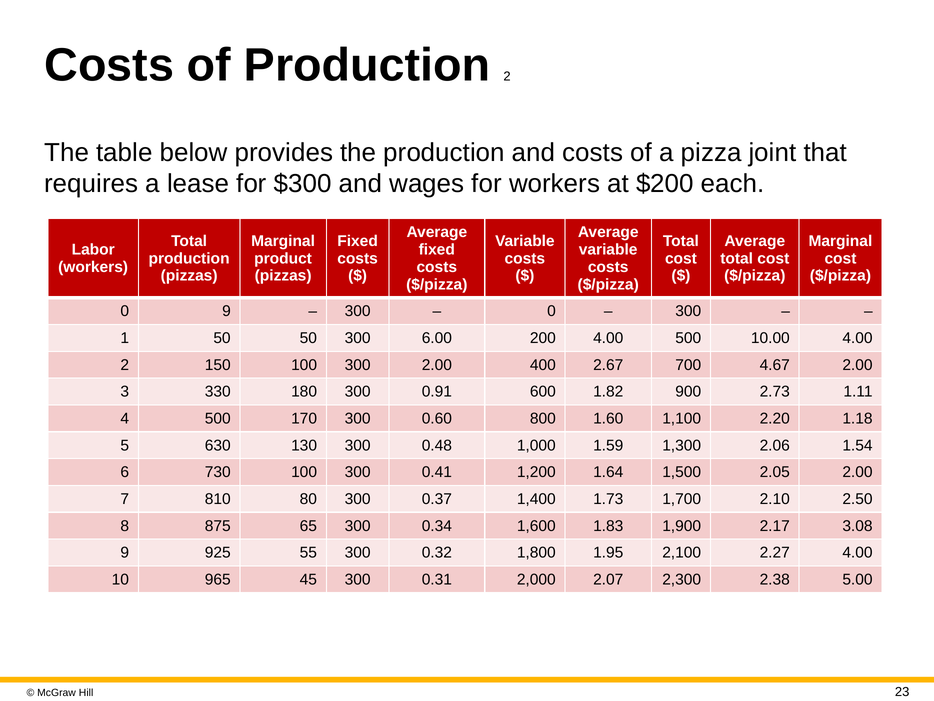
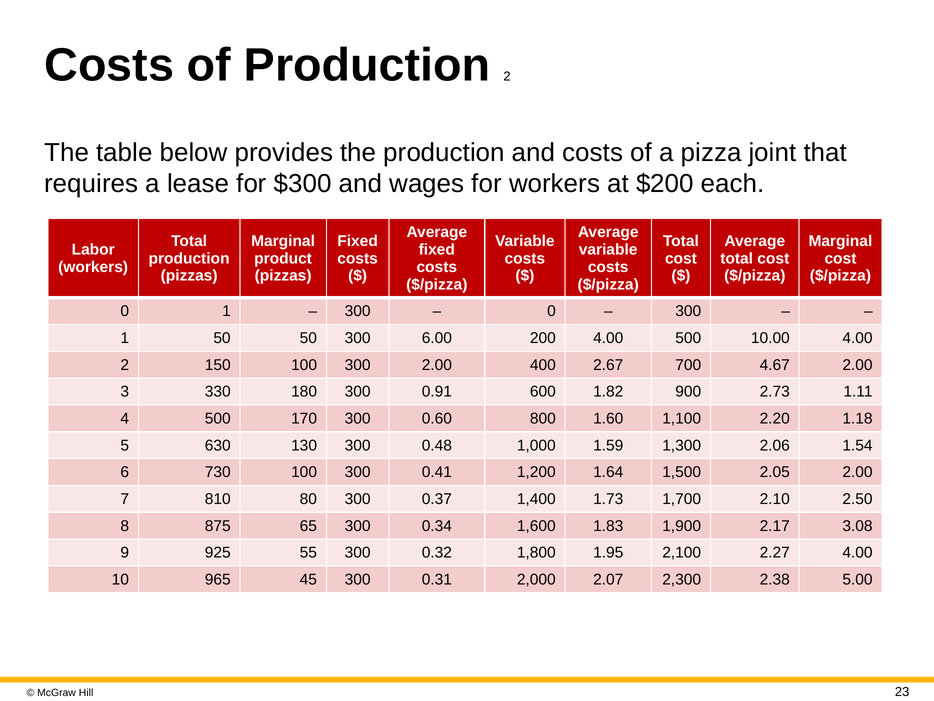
0 9: 9 -> 1
